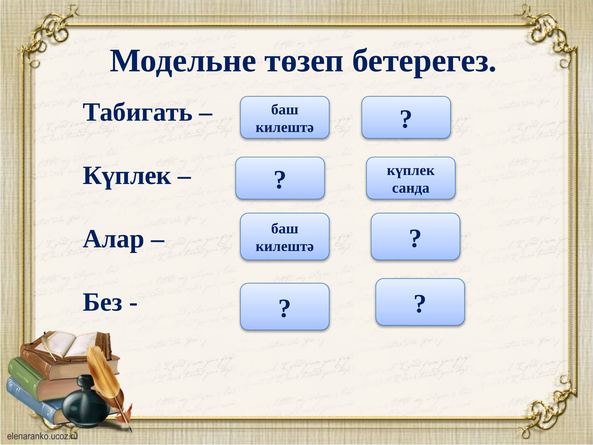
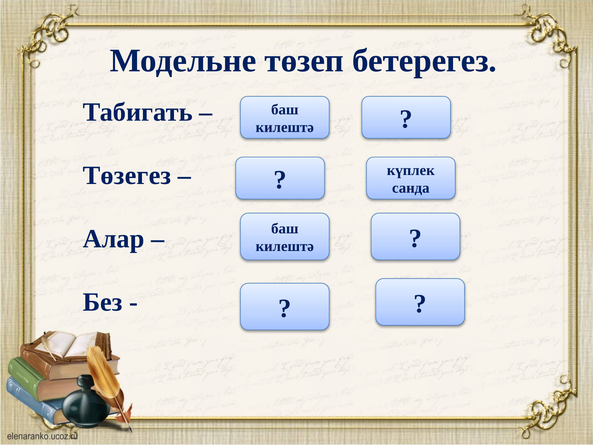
Күплек at (127, 175): Күплек -> Төзегез
